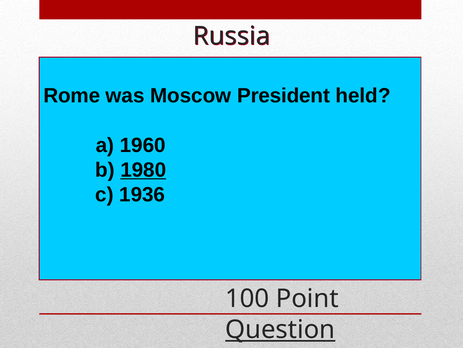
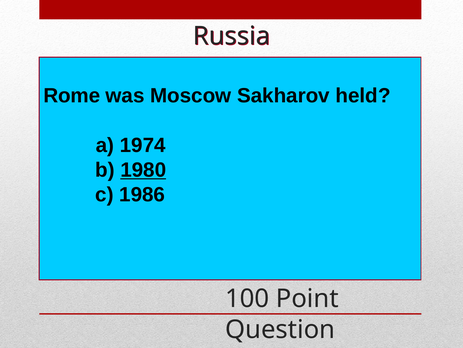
President: President -> Sakharov
1960: 1960 -> 1974
1936: 1936 -> 1986
Question underline: present -> none
